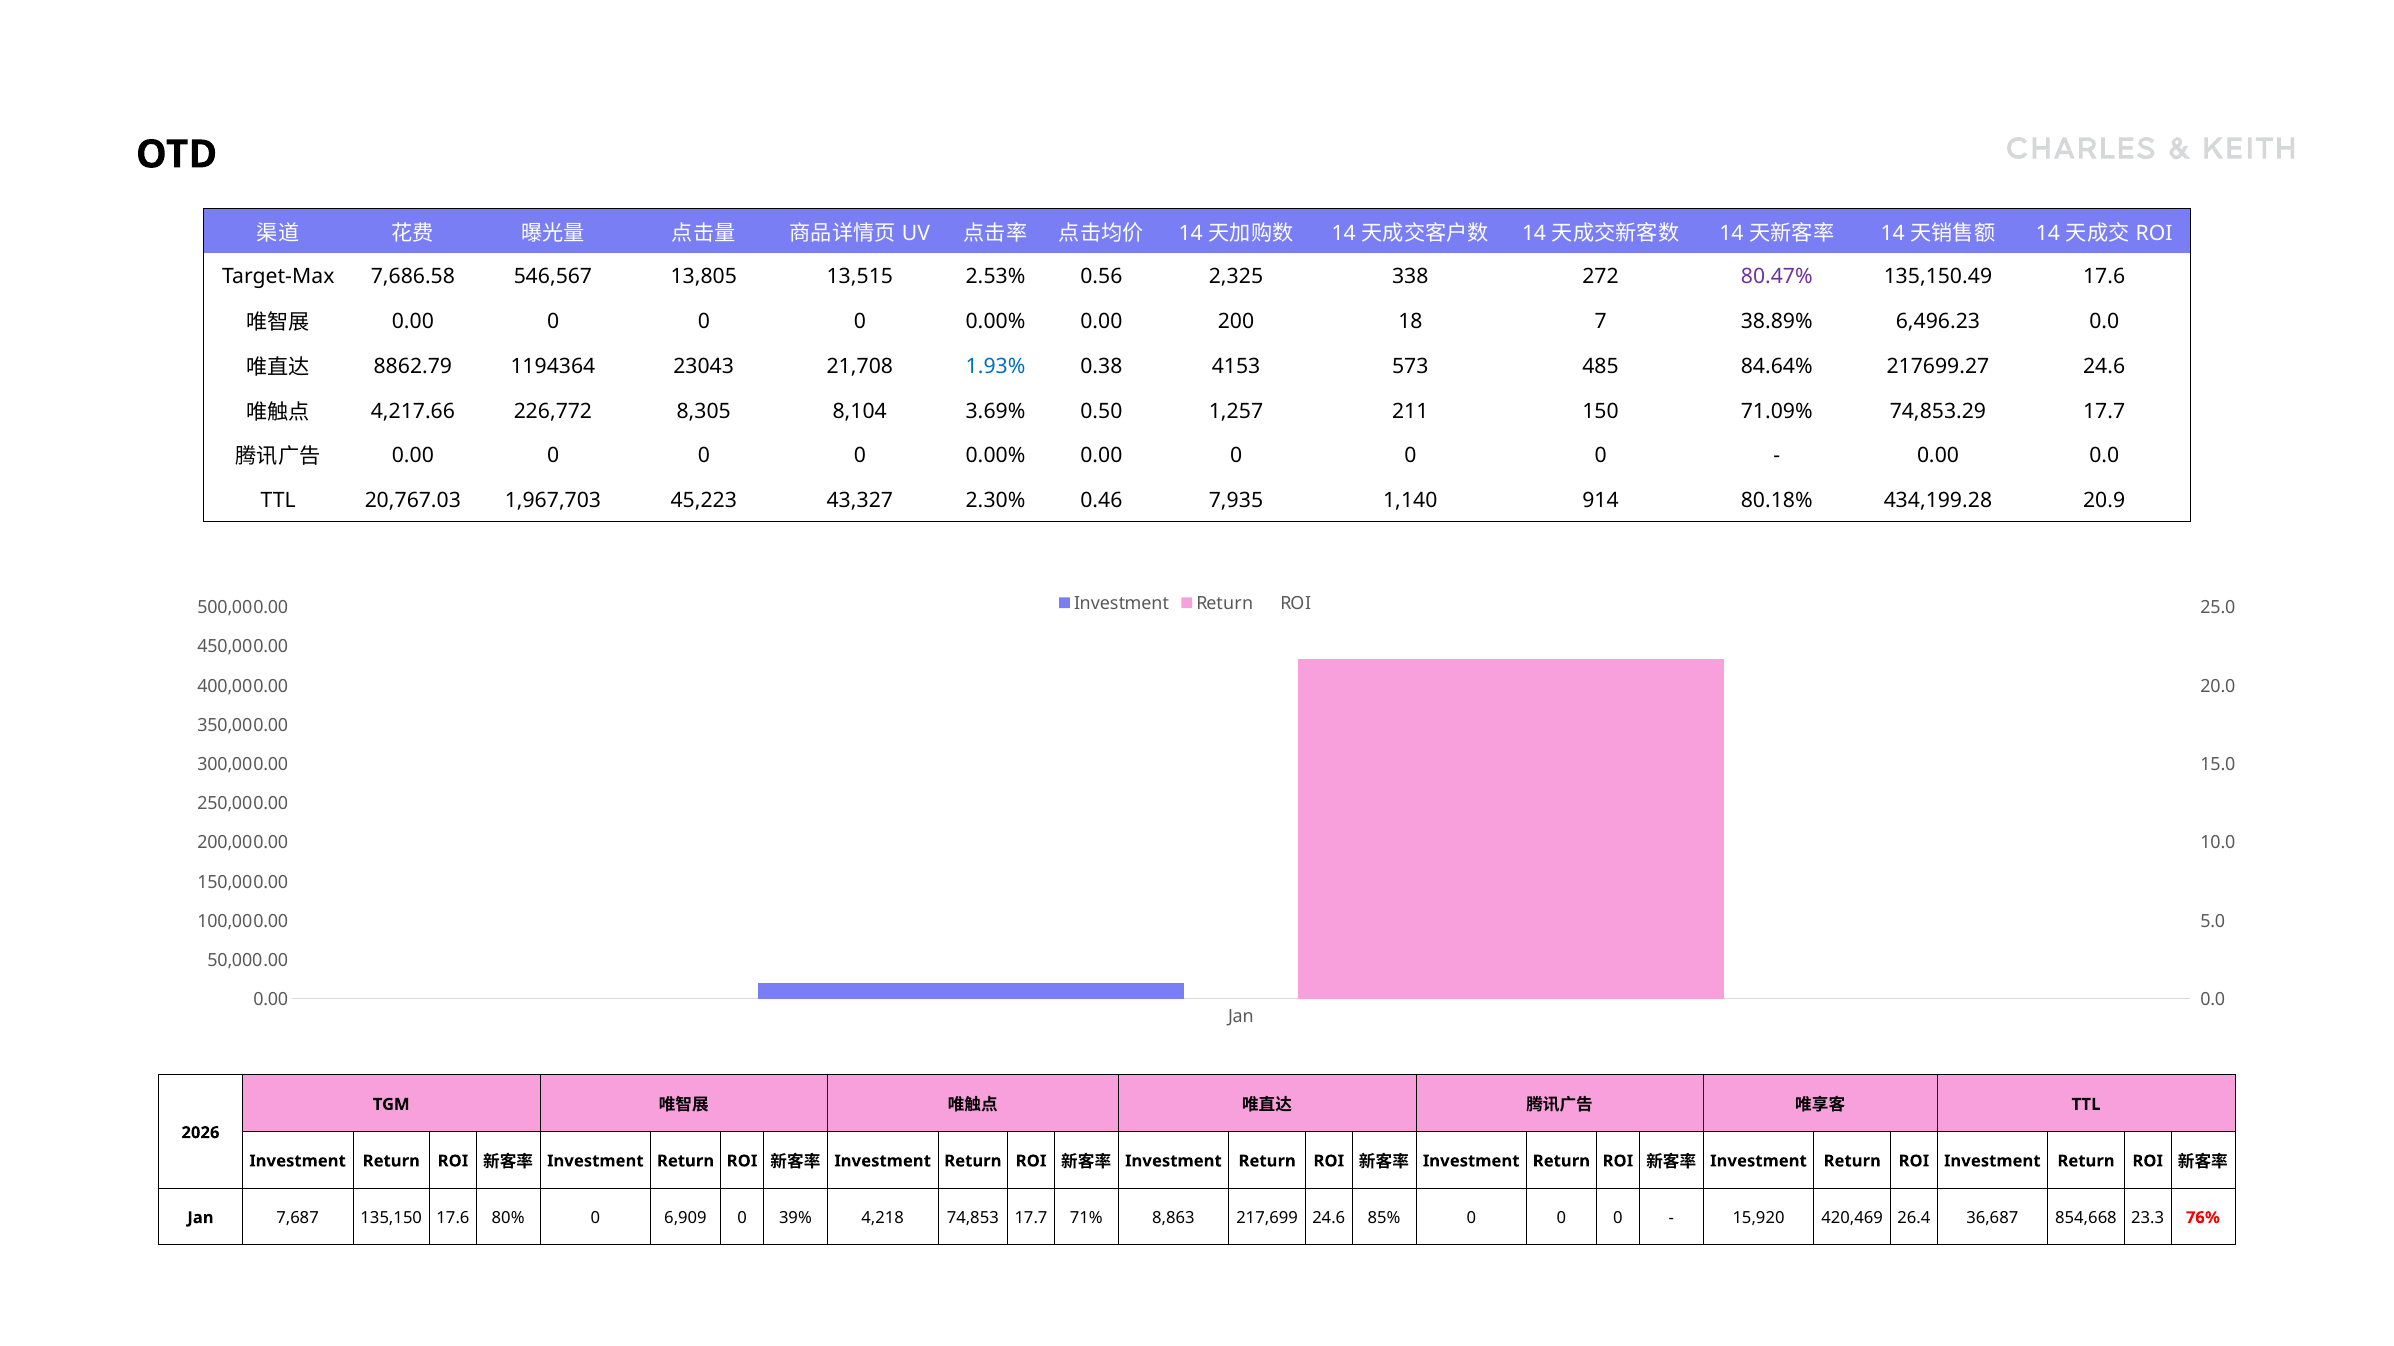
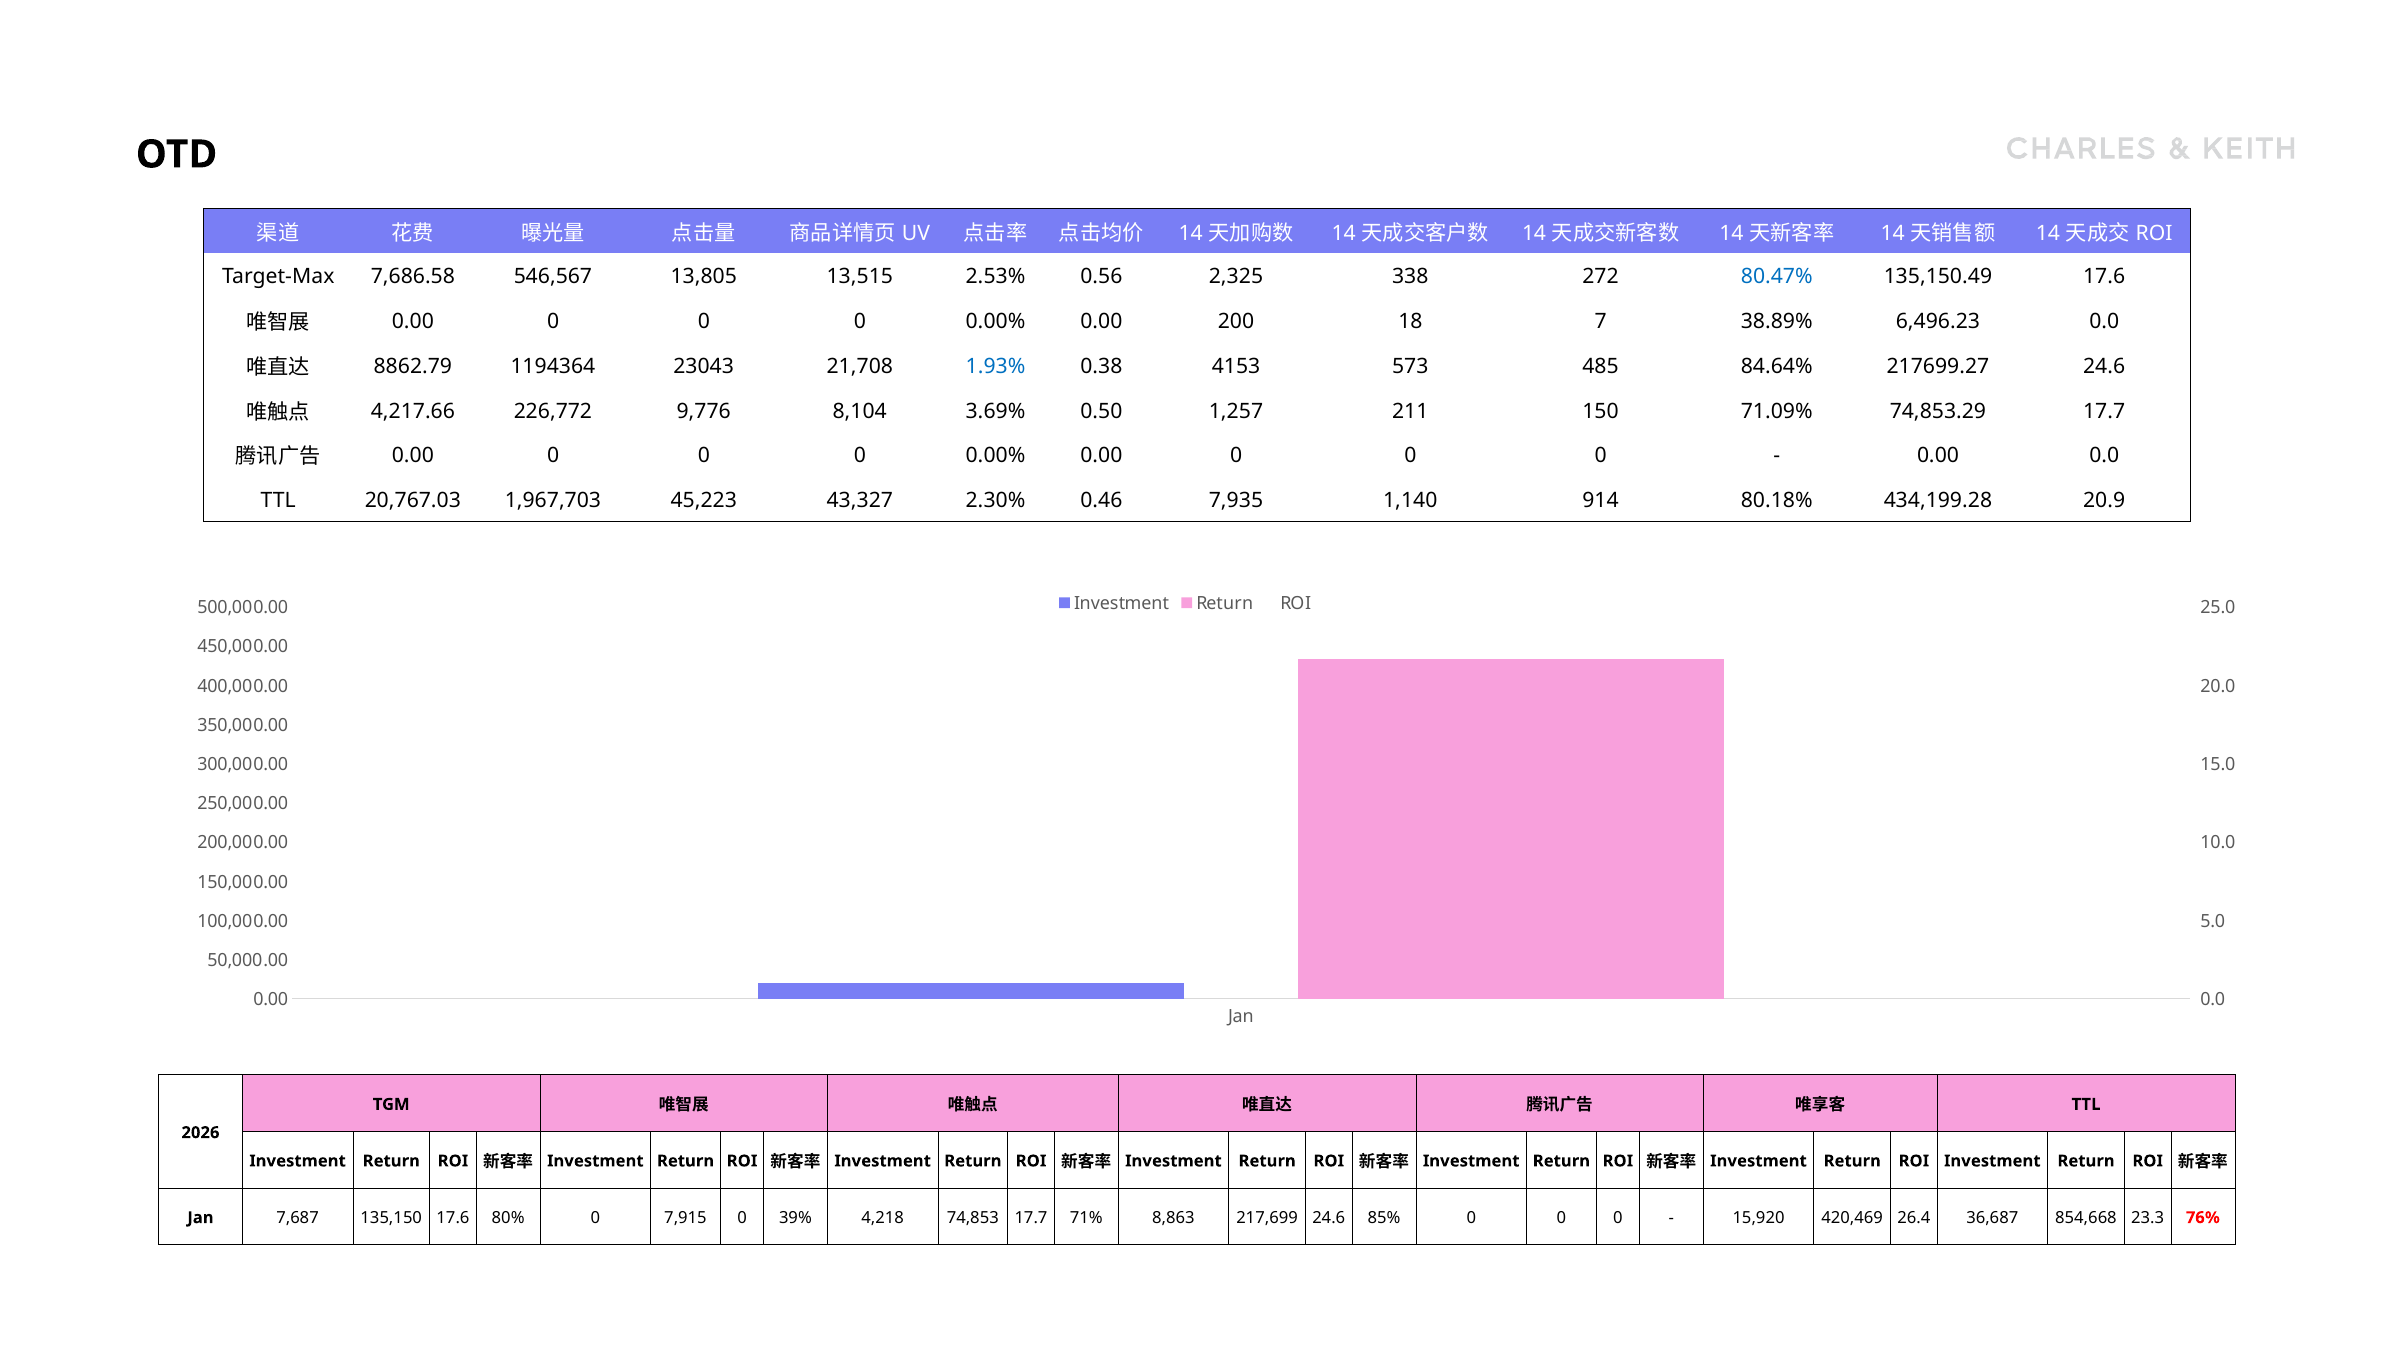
80.47% colour: purple -> blue
8,305: 8,305 -> 9,776
6,909: 6,909 -> 7,915
